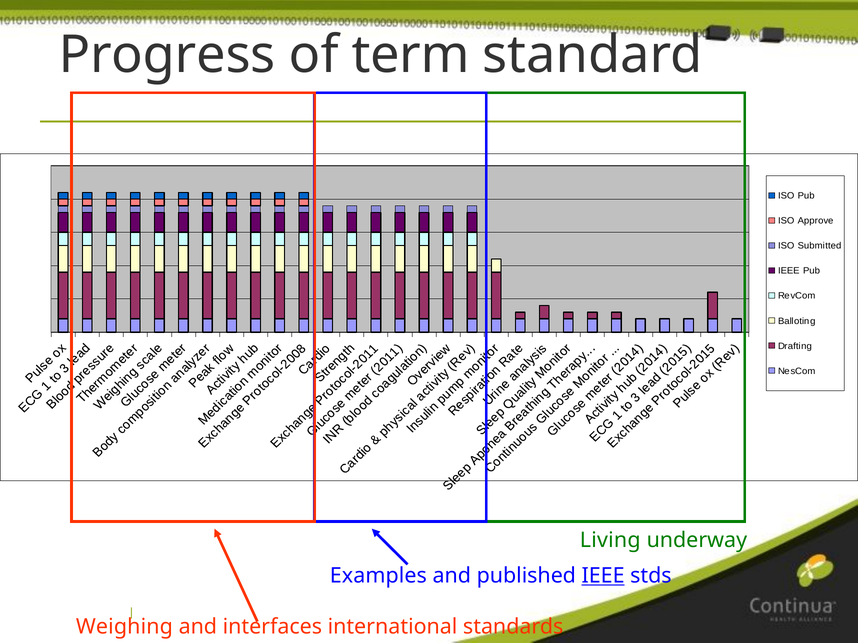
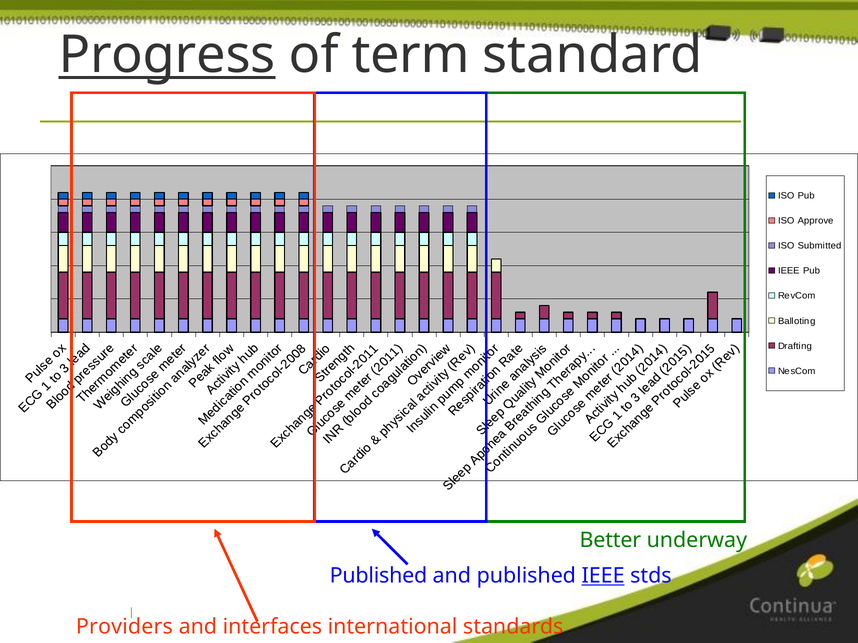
Progress underline: none -> present
Living: Living -> Better
Examples at (378, 576): Examples -> Published
Weighing: Weighing -> Providers
